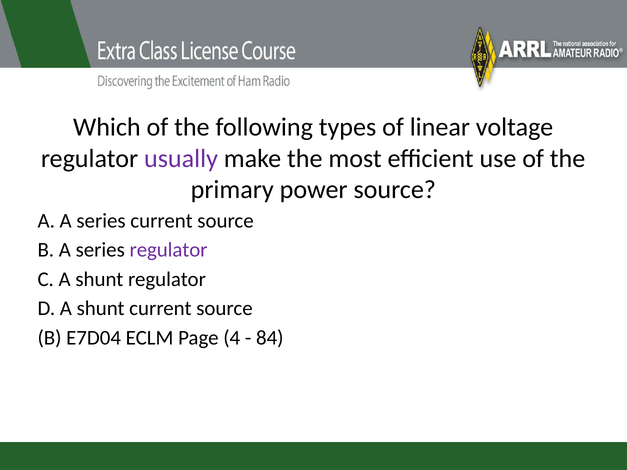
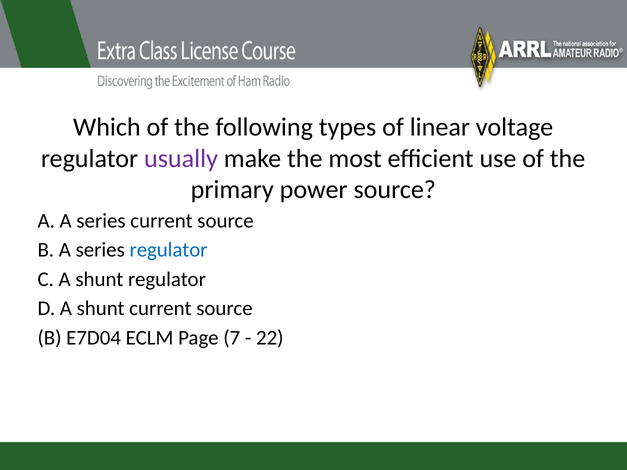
regulator at (169, 250) colour: purple -> blue
4: 4 -> 7
84: 84 -> 22
